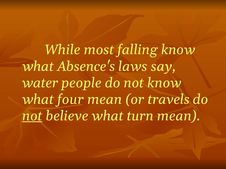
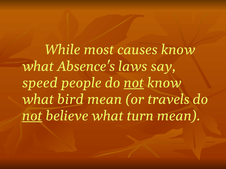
falling: falling -> causes
water: water -> speed
not at (134, 83) underline: none -> present
four: four -> bird
